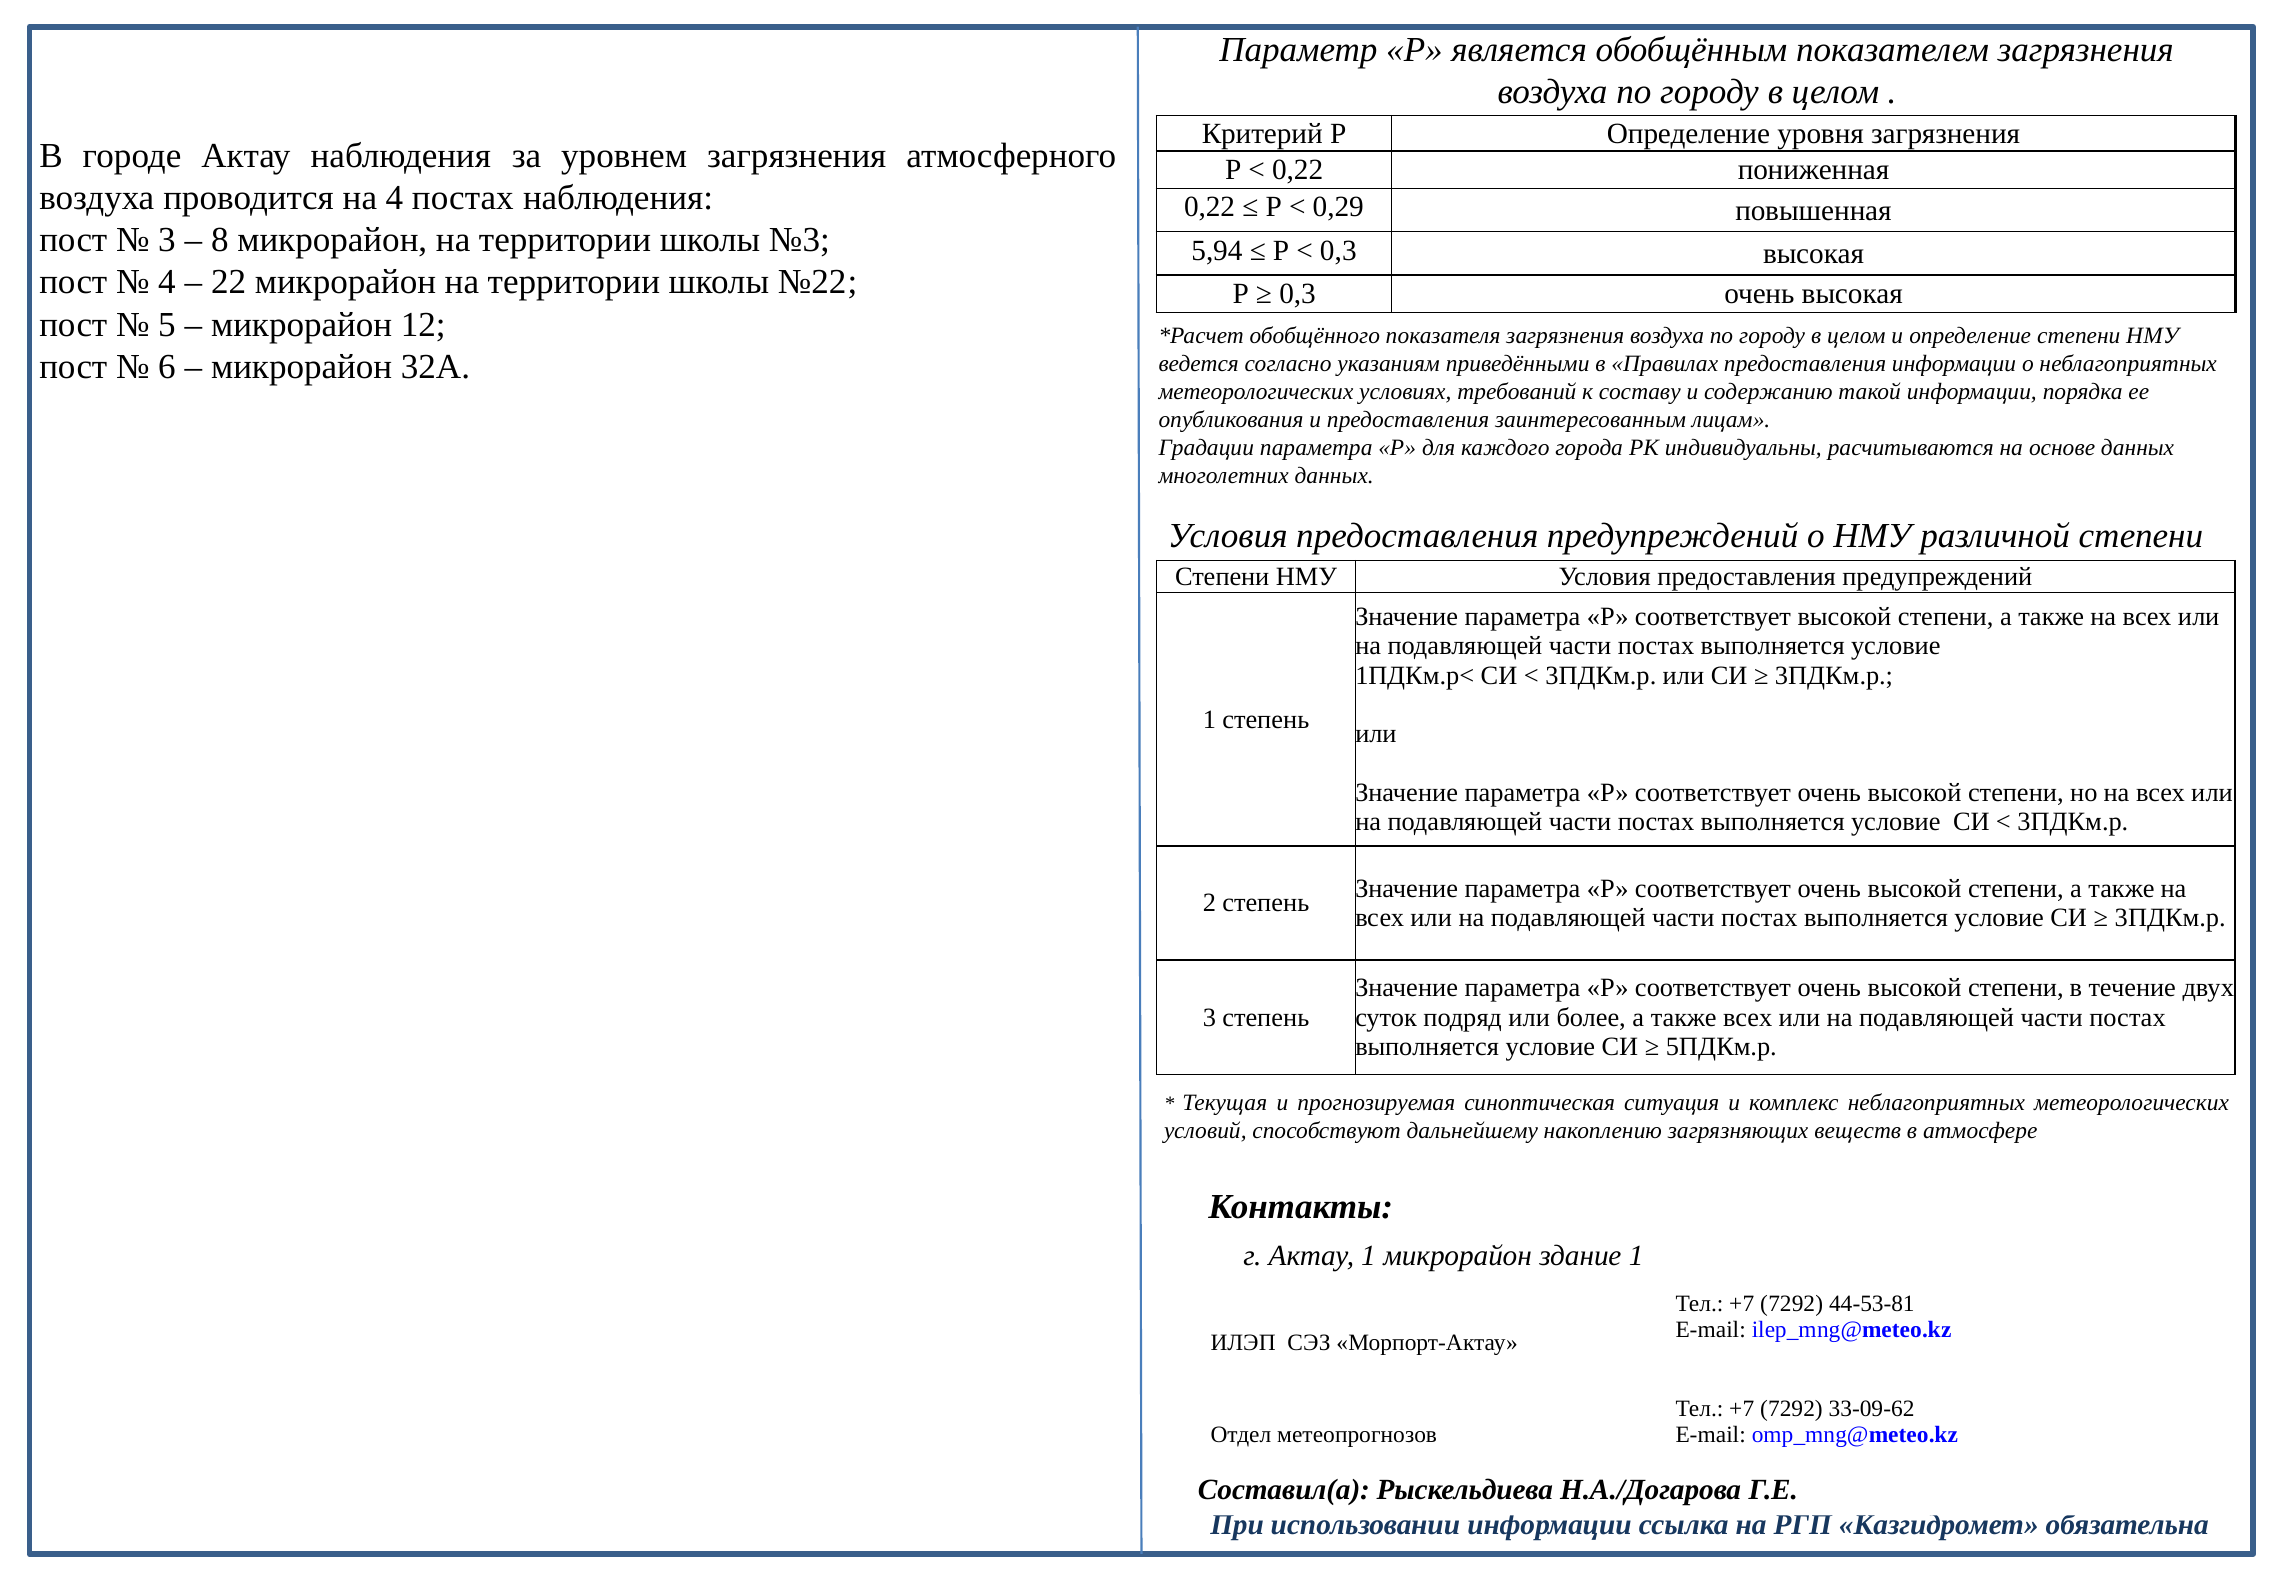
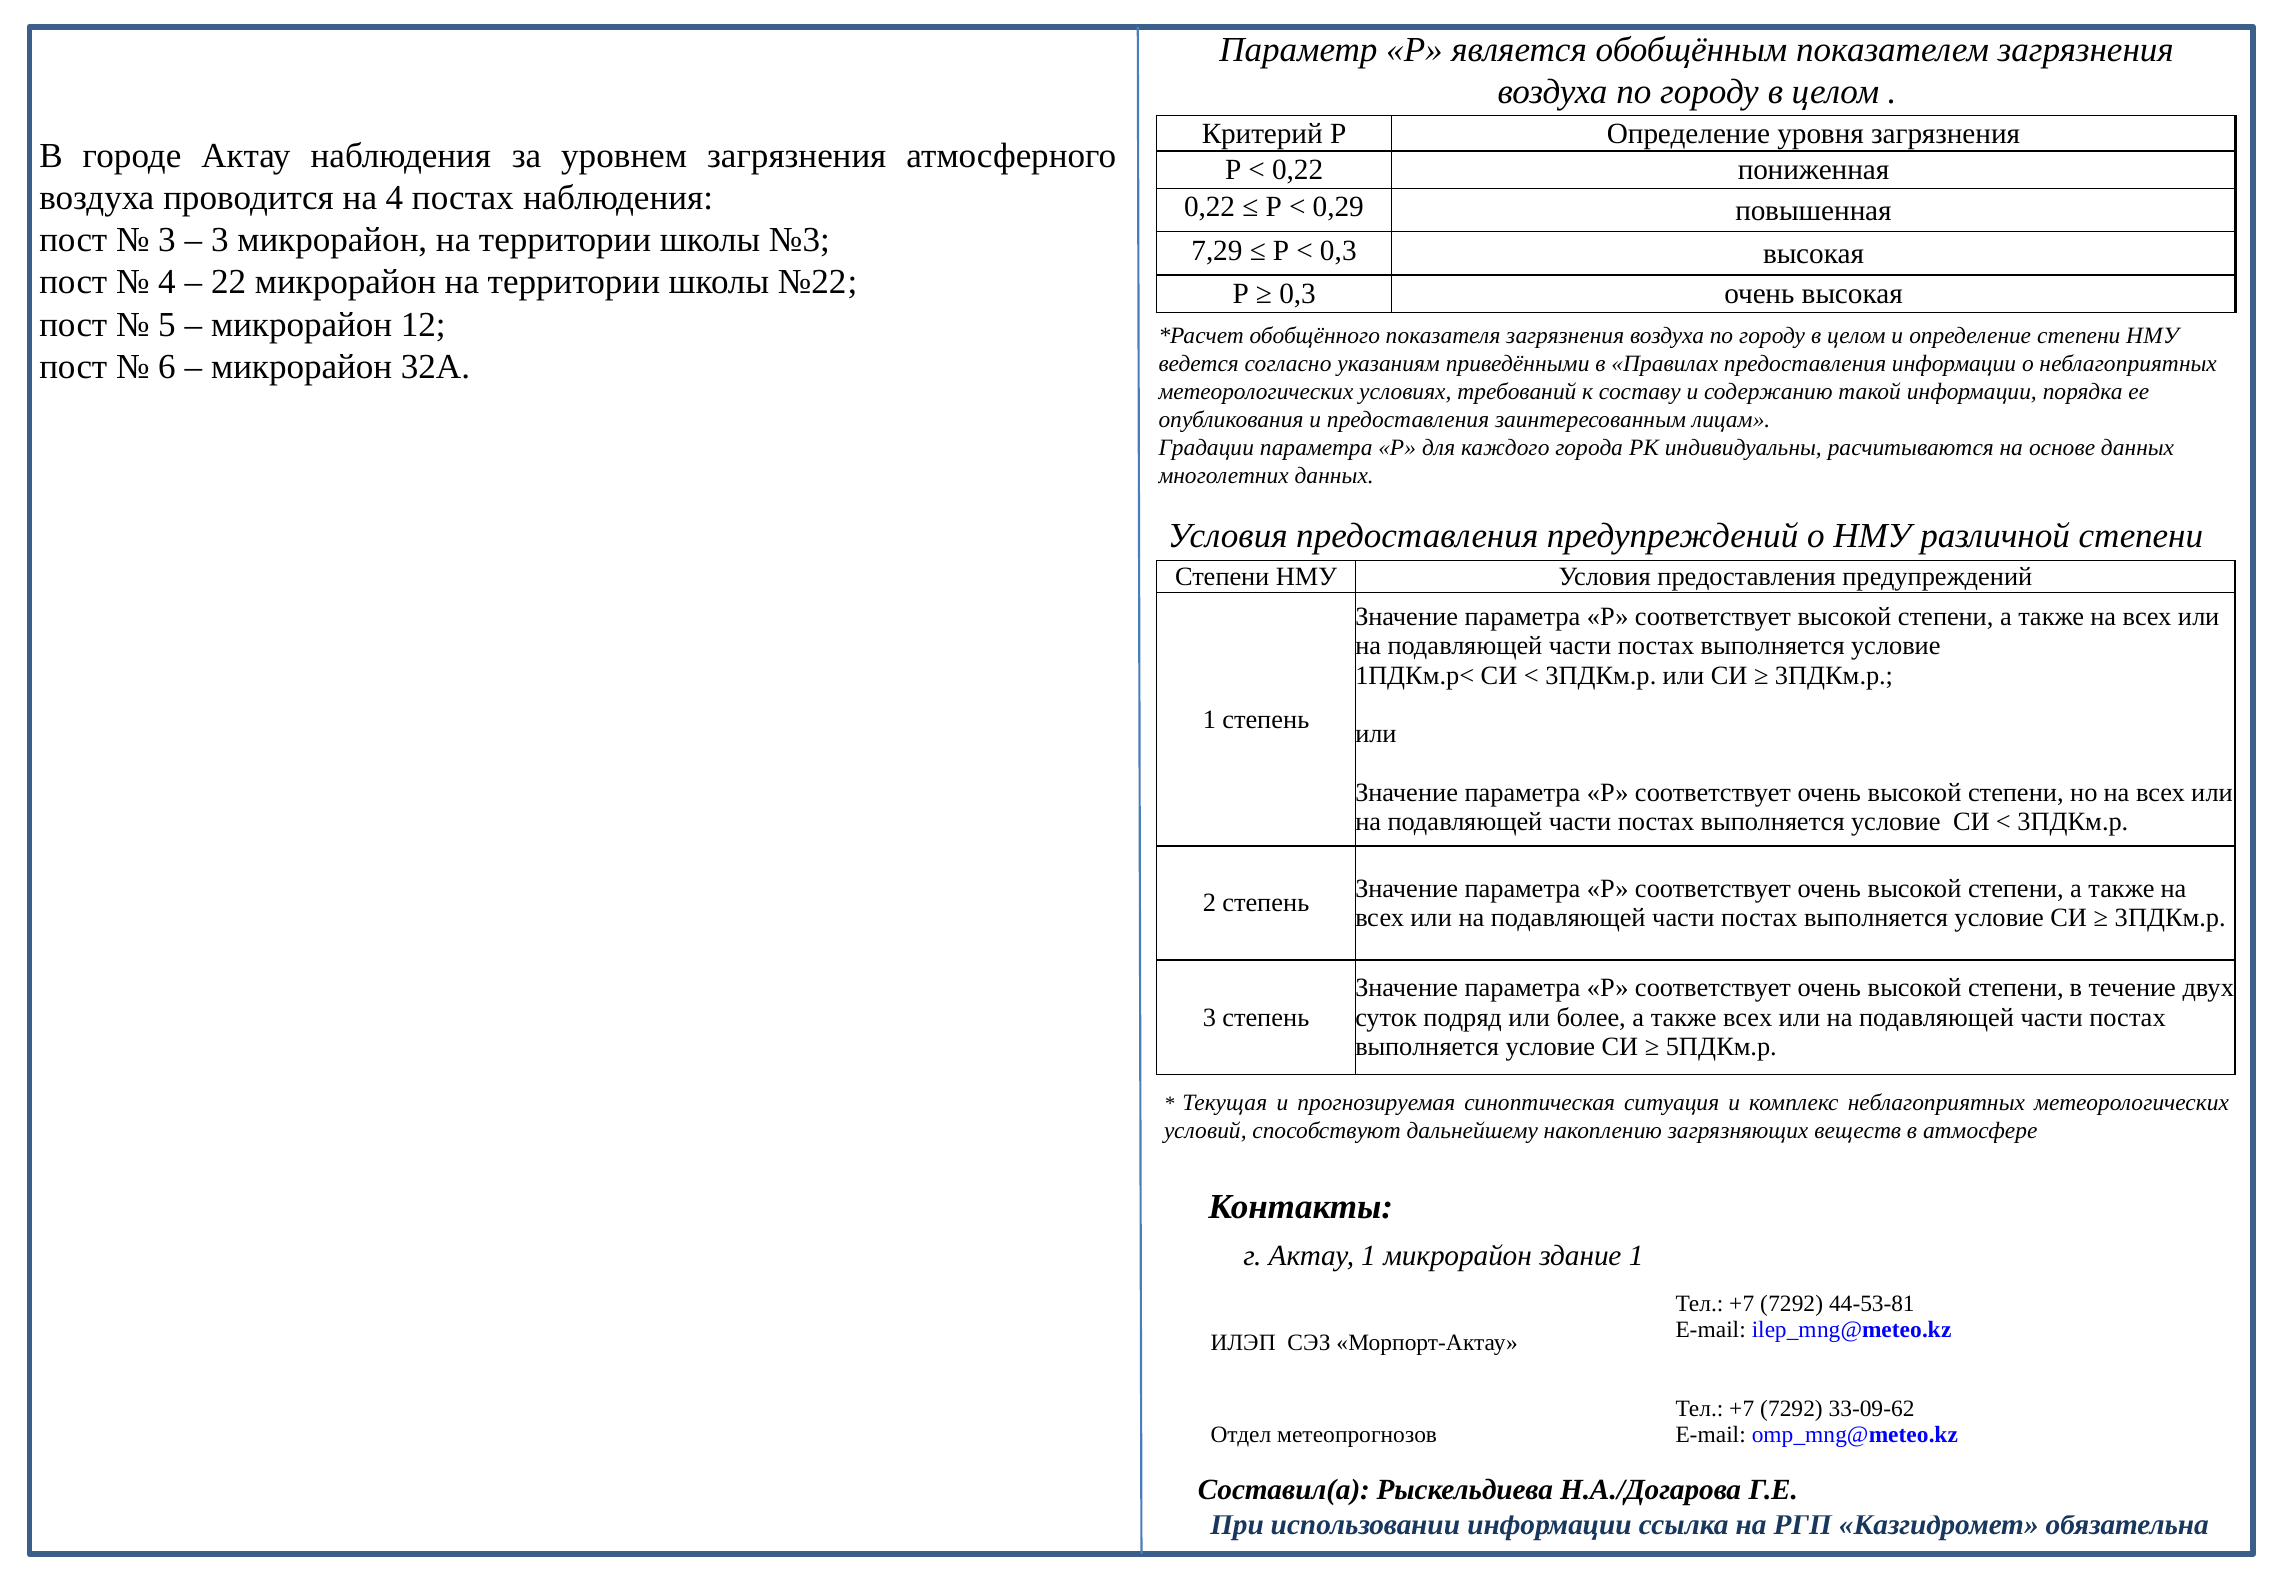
8 at (220, 240): 8 -> 3
5,94: 5,94 -> 7,29
